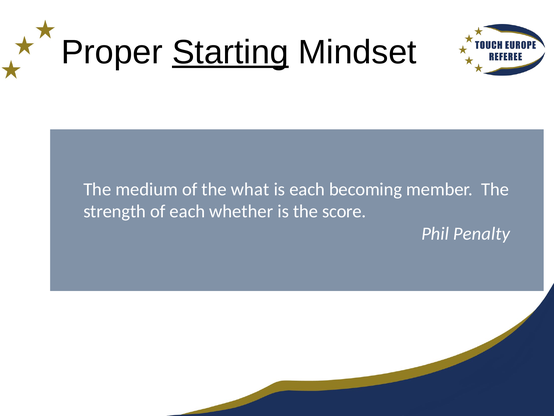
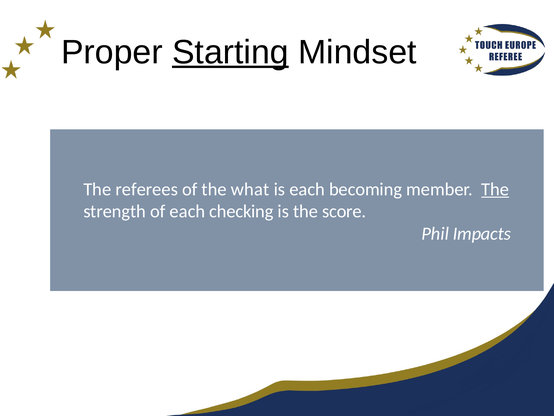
medium: medium -> referees
The at (495, 189) underline: none -> present
whether: whether -> checking
Penalty: Penalty -> Impacts
